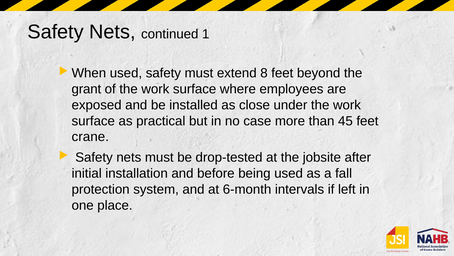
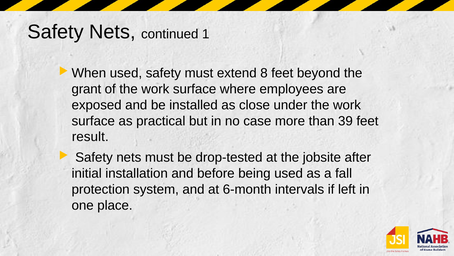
45: 45 -> 39
crane: crane -> result
